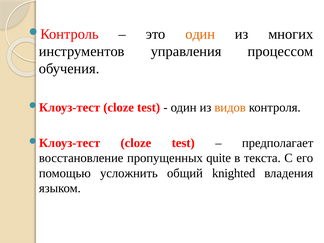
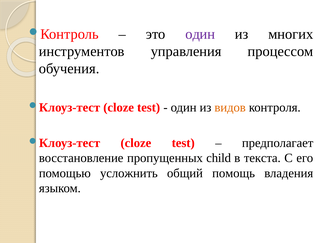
один at (200, 34) colour: orange -> purple
quite: quite -> child
knighted: knighted -> помощь
